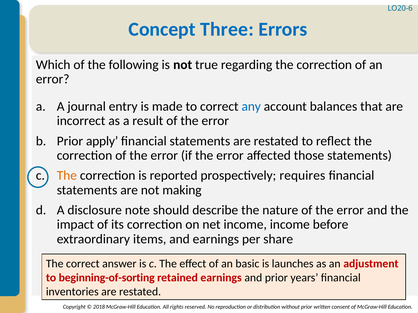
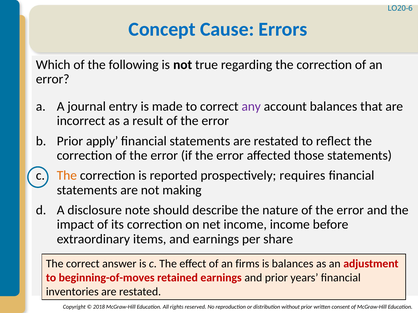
Three: Three -> Cause
any colour: blue -> purple
basic: basic -> firms
is launches: launches -> balances
beginning-of-sorting: beginning-of-sorting -> beginning-of-moves
